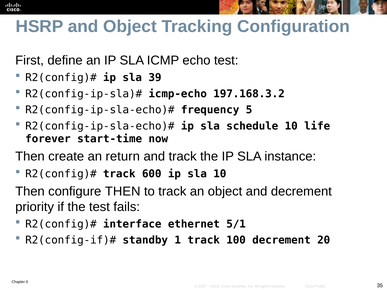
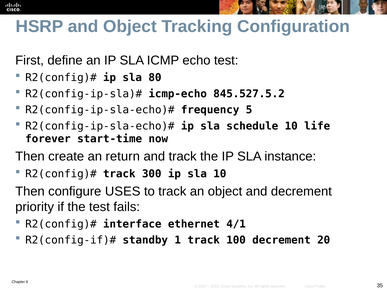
39: 39 -> 80
197.168.3.2: 197.168.3.2 -> 845.527.5.2
600: 600 -> 300
configure THEN: THEN -> USES
5/1: 5/1 -> 4/1
